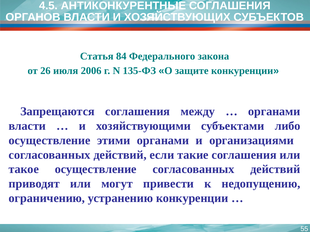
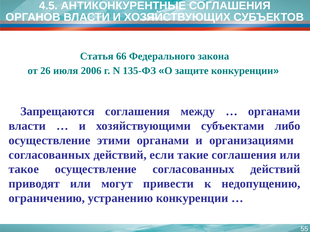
84: 84 -> 66
